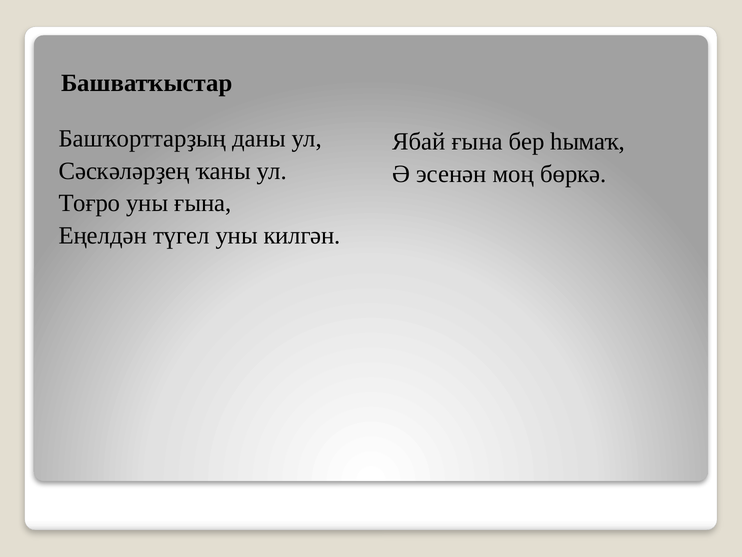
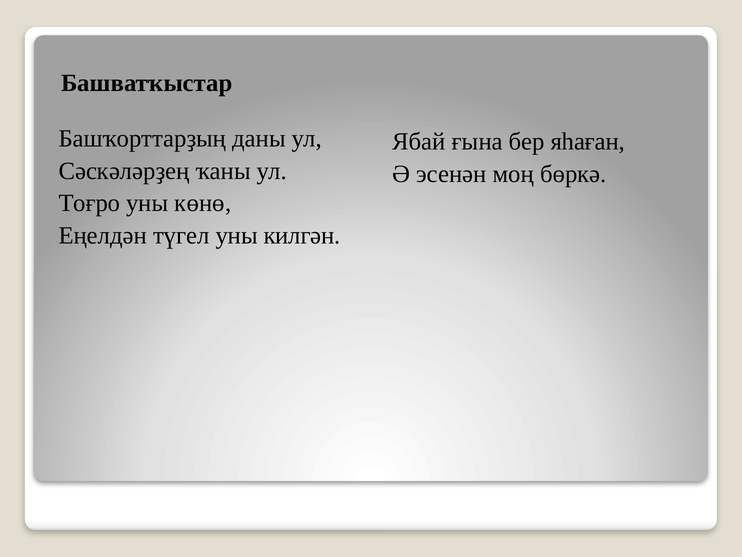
һымаҡ: һымаҡ -> яһаған
уны ғына: ғына -> көнө
